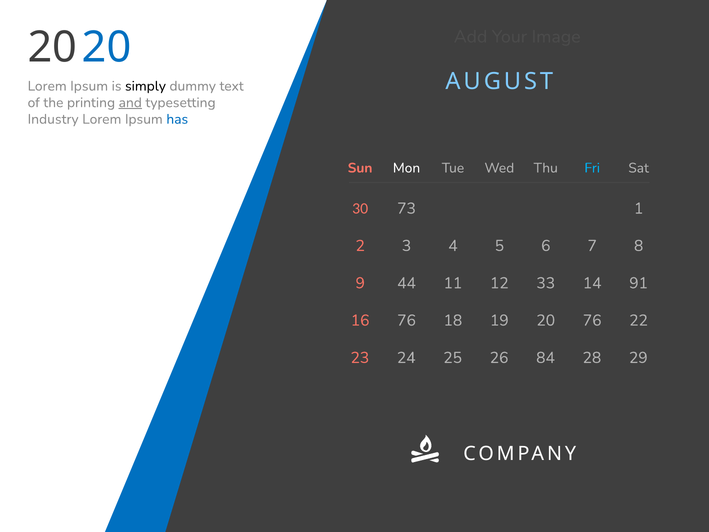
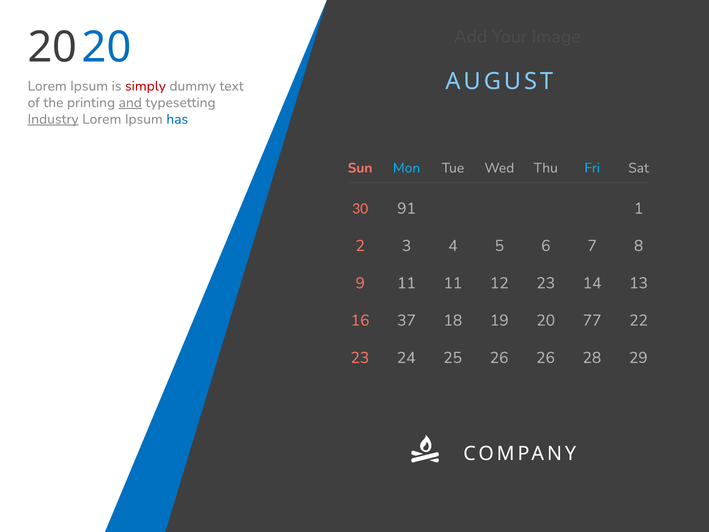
simply colour: black -> red
Industry underline: none -> present
Mon colour: white -> light blue
73: 73 -> 91
9 44: 44 -> 11
12 33: 33 -> 23
91: 91 -> 13
16 76: 76 -> 37
20 76: 76 -> 77
26 84: 84 -> 26
